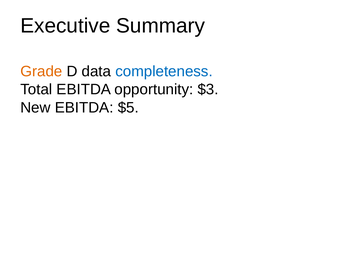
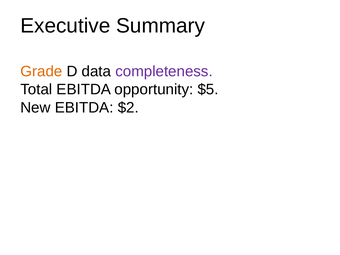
completeness colour: blue -> purple
$3: $3 -> $5
$5: $5 -> $2
